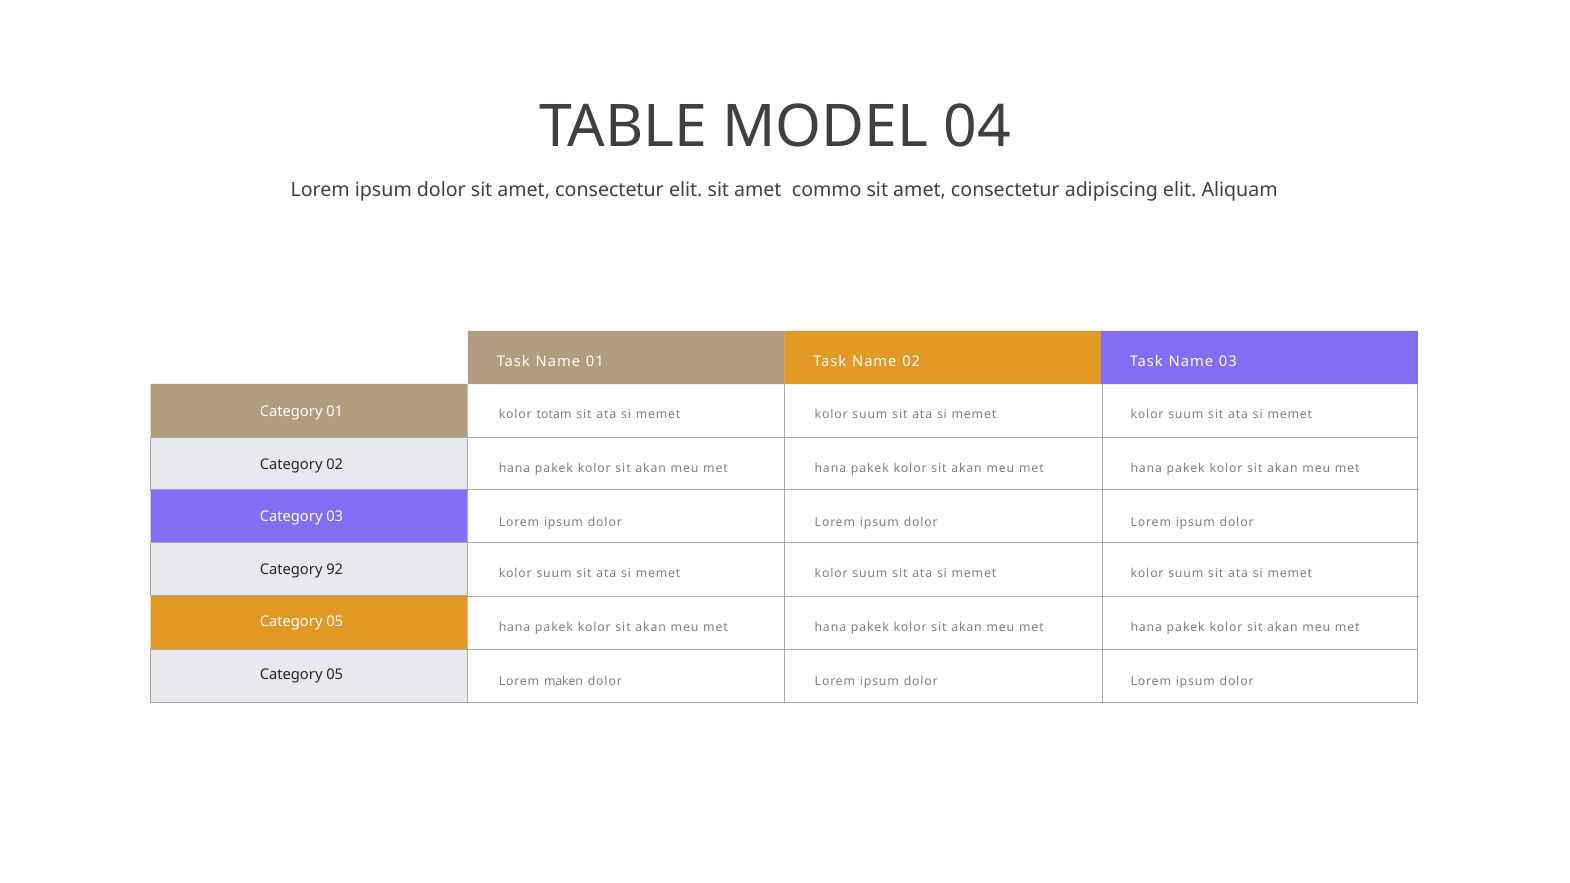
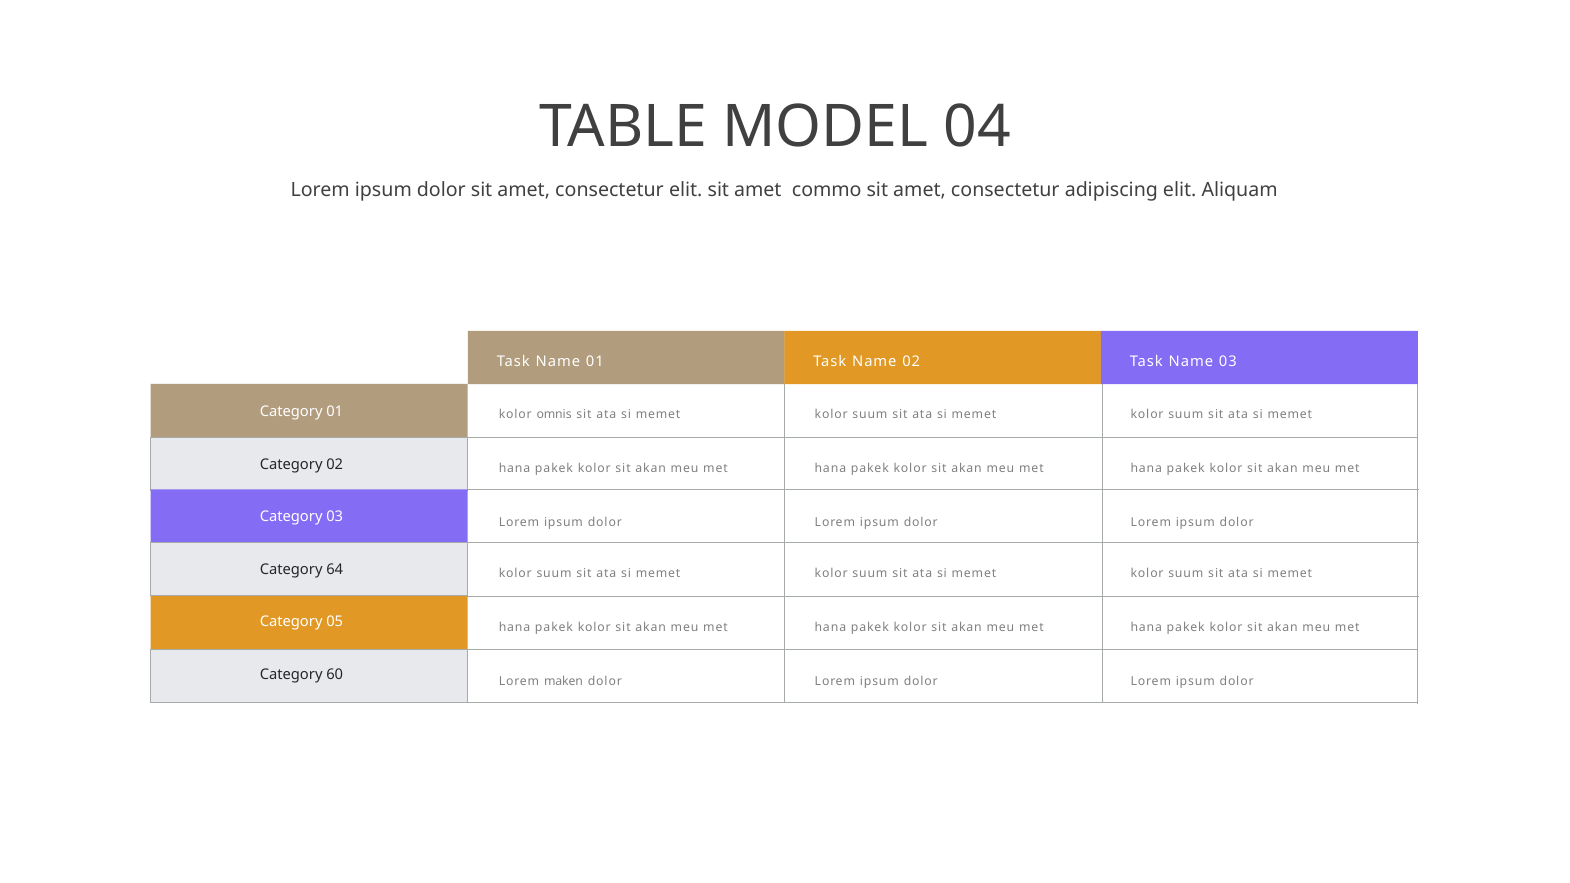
totam: totam -> omnis
92: 92 -> 64
05 at (335, 675): 05 -> 60
